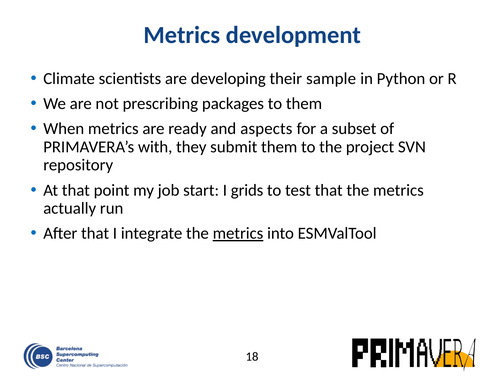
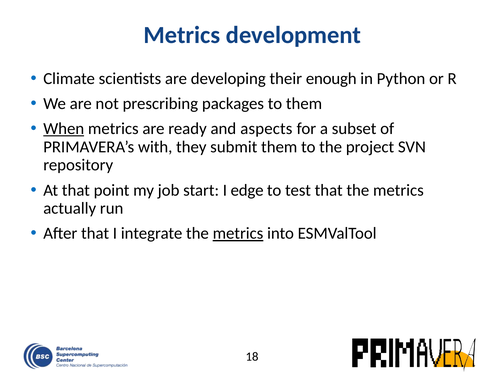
sample: sample -> enough
When underline: none -> present
grids: grids -> edge
